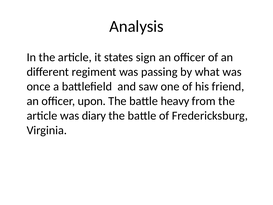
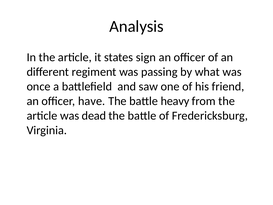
upon: upon -> have
diary: diary -> dead
